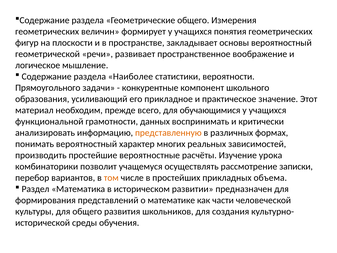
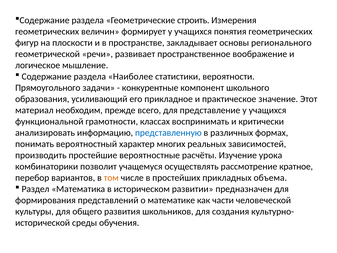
Геометрические общего: общего -> строить
основы вероятностный: вероятностный -> регионального
обучающимися: обучающимися -> представление
данных: данных -> классах
представленную colour: orange -> blue
записки: записки -> кратное
